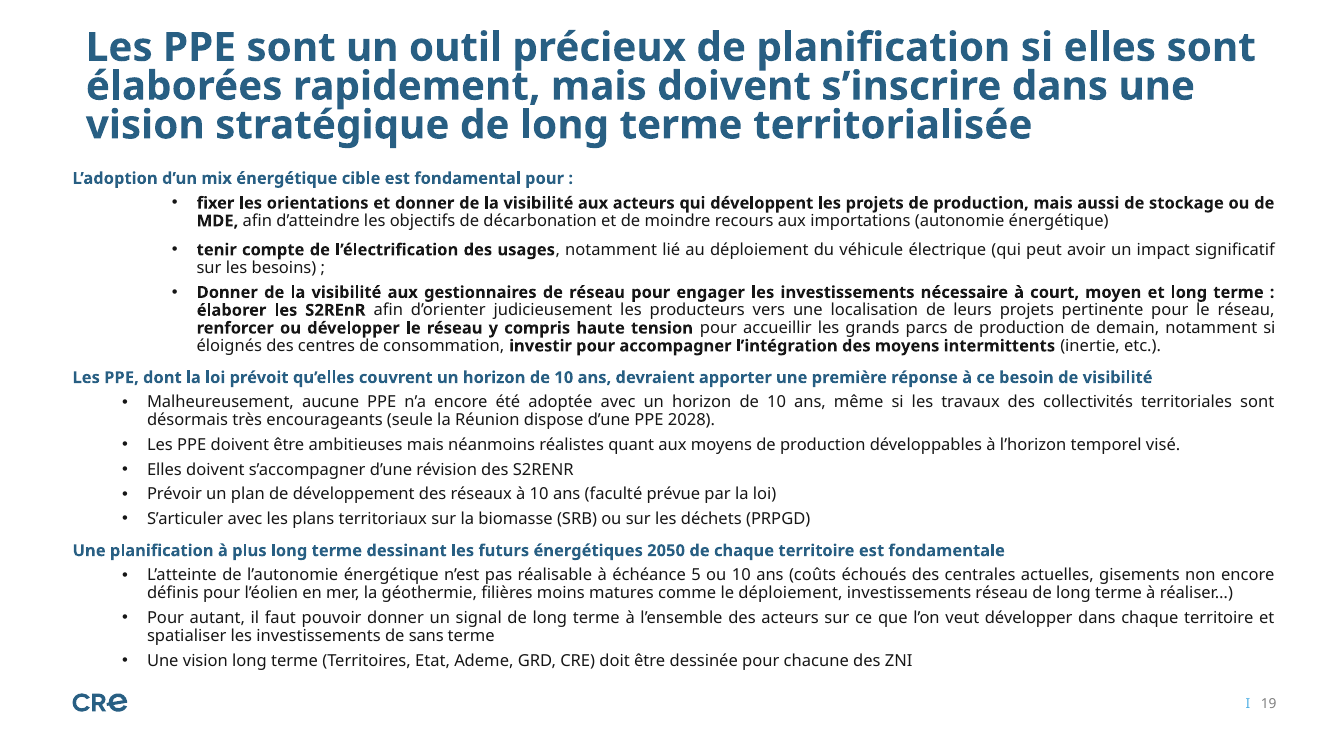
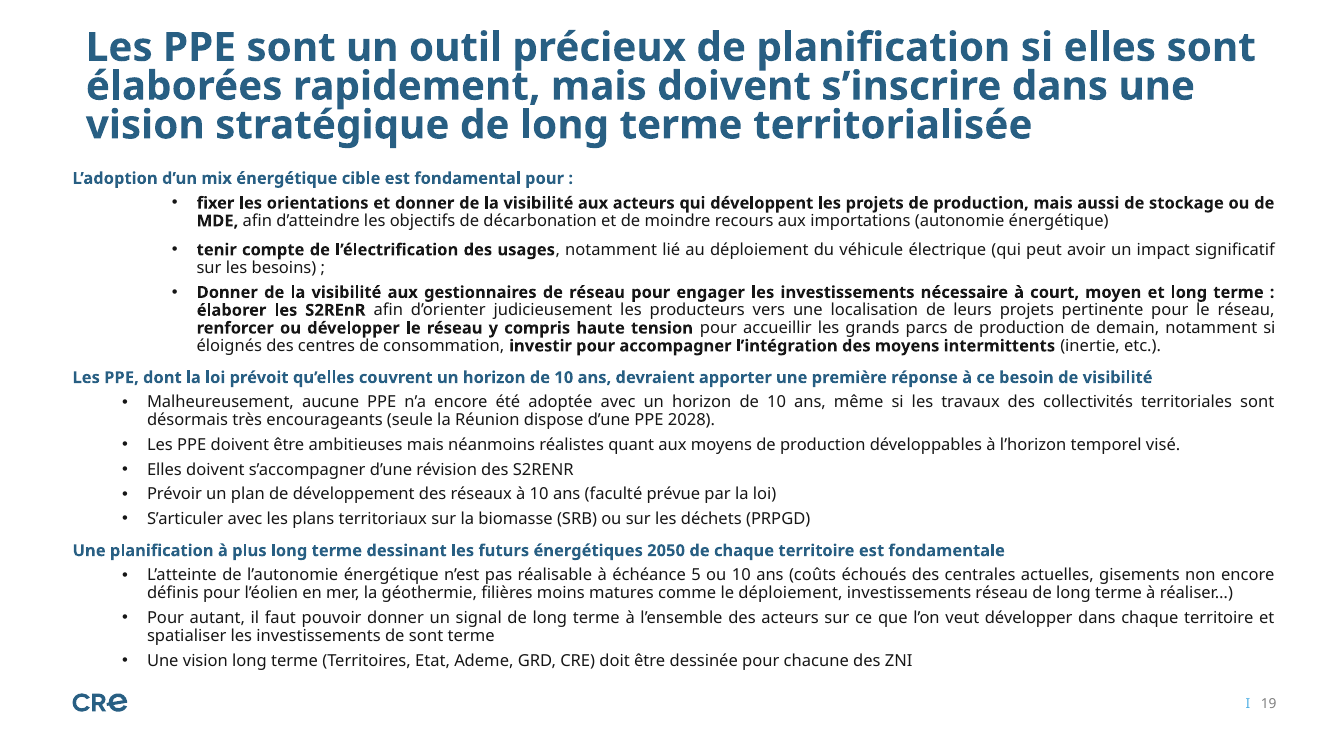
de sans: sans -> sont
